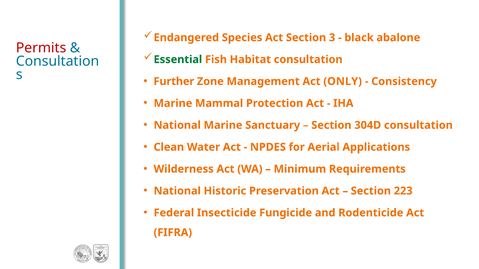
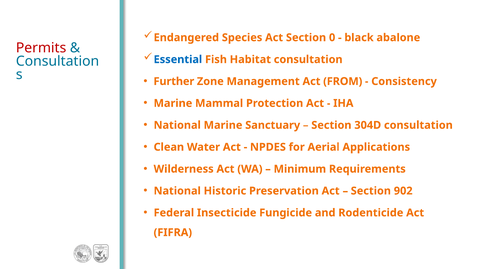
3: 3 -> 0
Essential colour: green -> blue
ONLY: ONLY -> FROM
223: 223 -> 902
